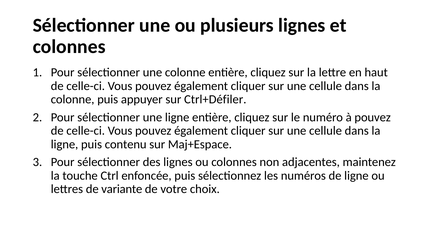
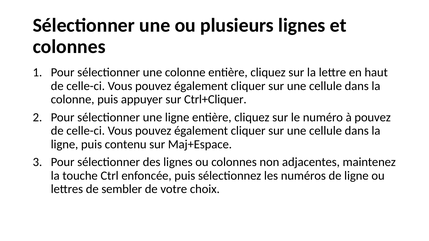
Ctrl+Défiler: Ctrl+Défiler -> Ctrl+Cliquer
variante: variante -> sembler
